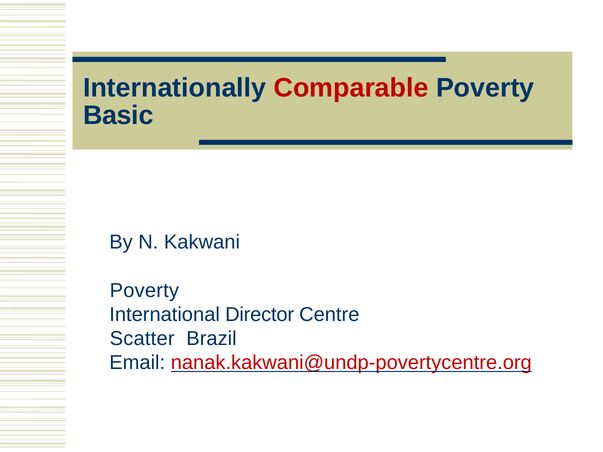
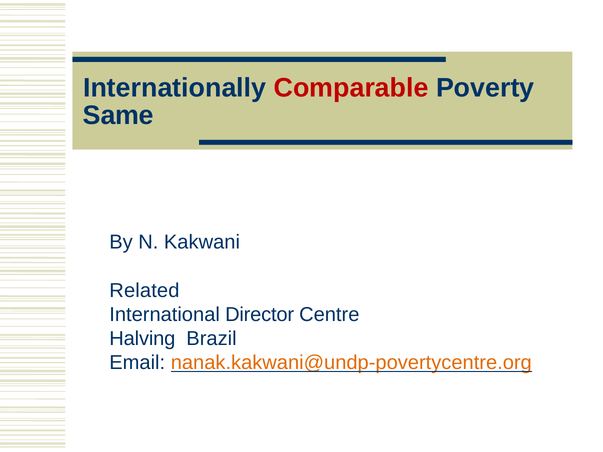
Basic: Basic -> Same
Poverty at (144, 291): Poverty -> Related
Scatter: Scatter -> Halving
nanak.kakwani@undp-povertycentre.org colour: red -> orange
